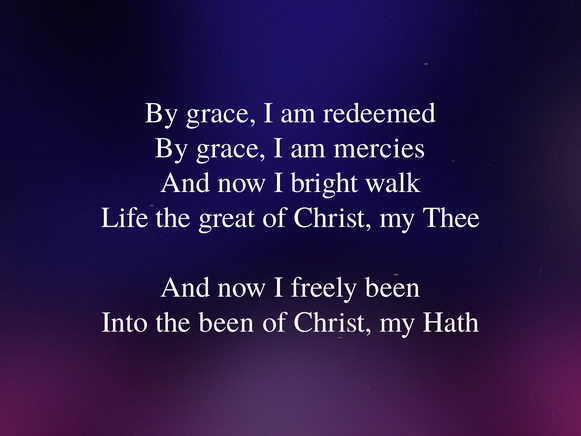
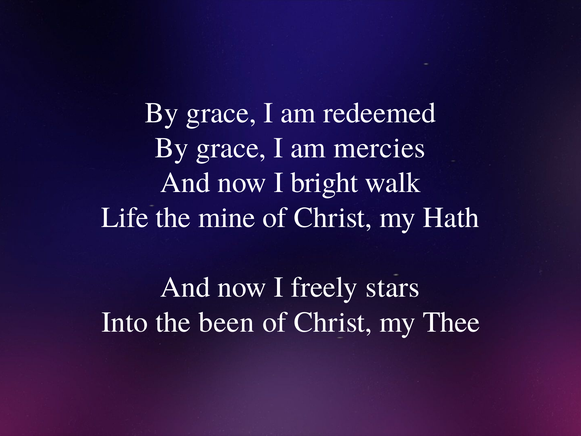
great: great -> mine
Thee: Thee -> Hath
freely been: been -> stars
Hath: Hath -> Thee
